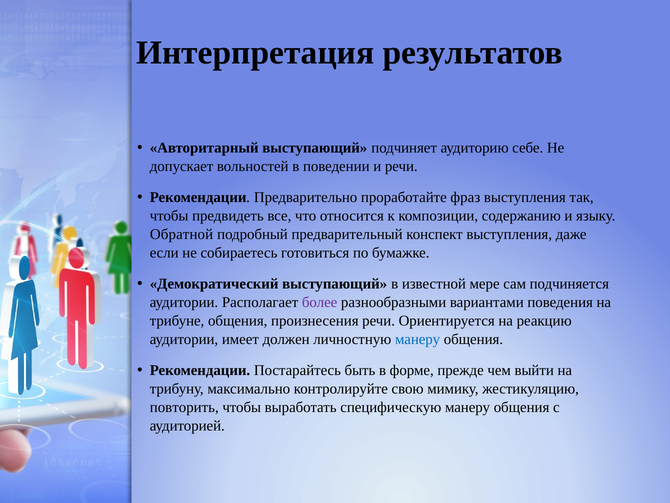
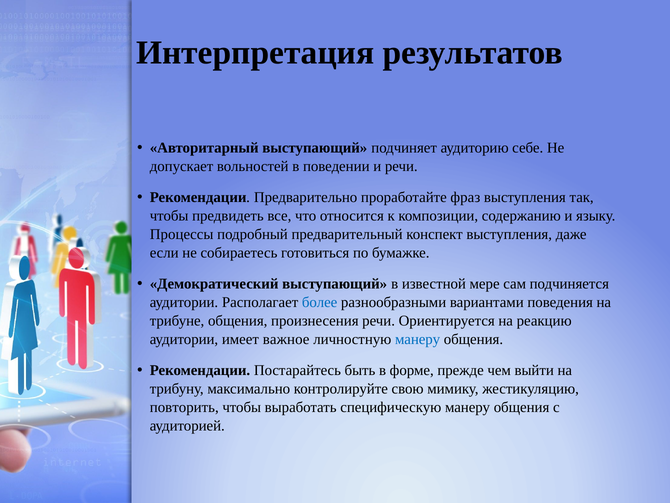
Обратной: Обратной -> Процессы
более colour: purple -> blue
должен: должен -> важное
